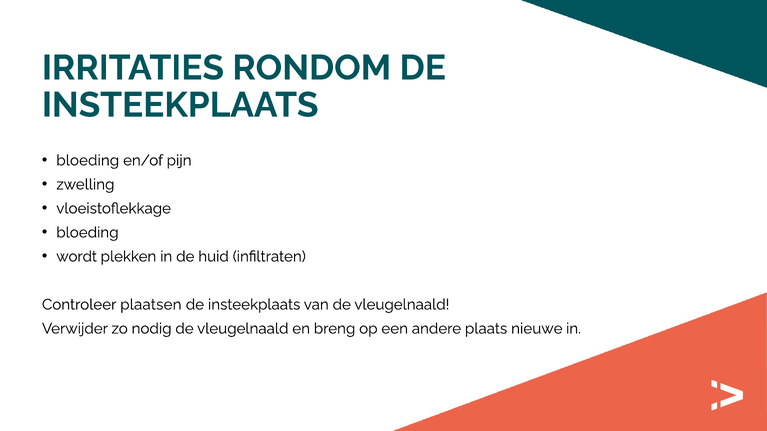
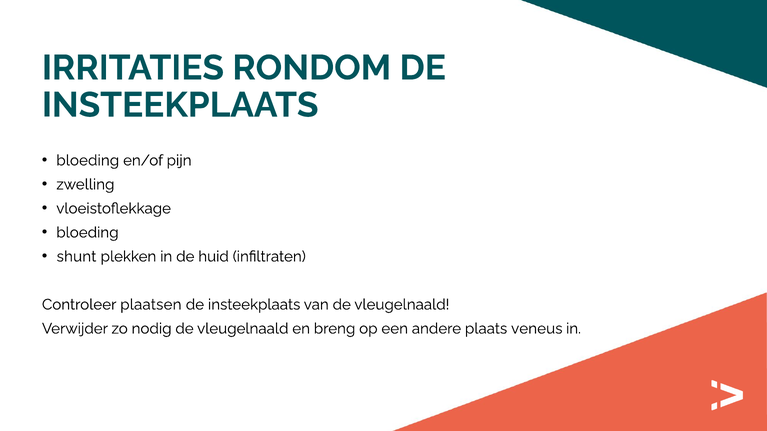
wordt: wordt -> shunt
nieuwe: nieuwe -> veneus
